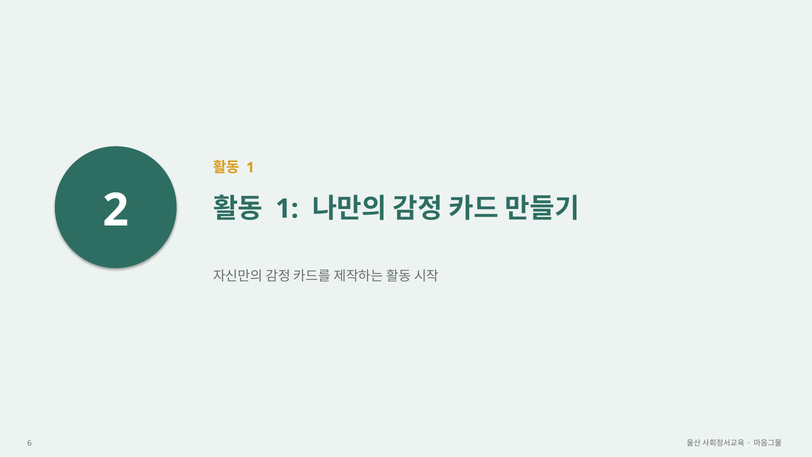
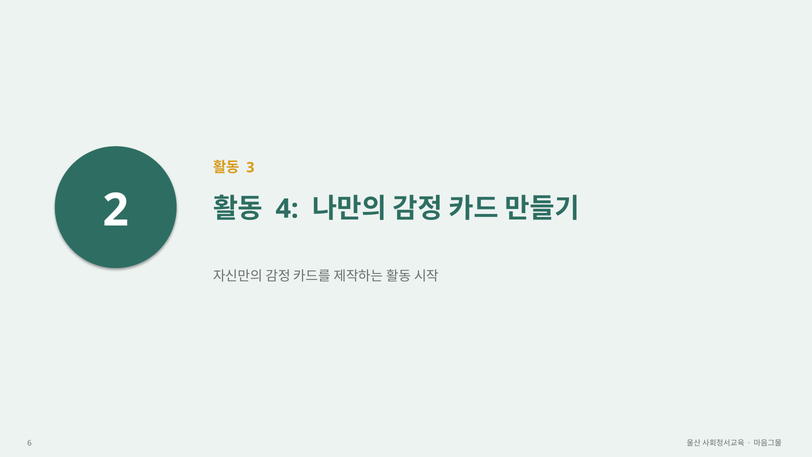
1 at (250, 167): 1 -> 3
1 at (287, 209): 1 -> 4
